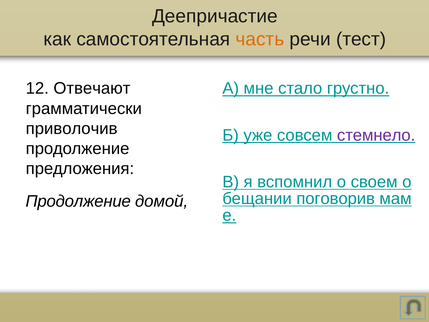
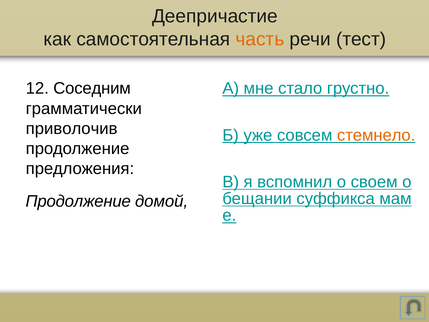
Отвечают: Отвечают -> Соседним
стемнело colour: purple -> orange
поговорив: поговорив -> суффикса
